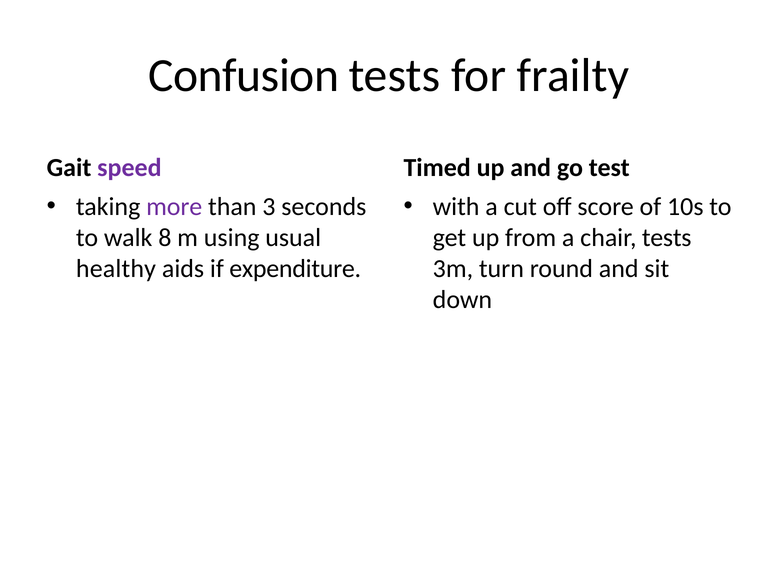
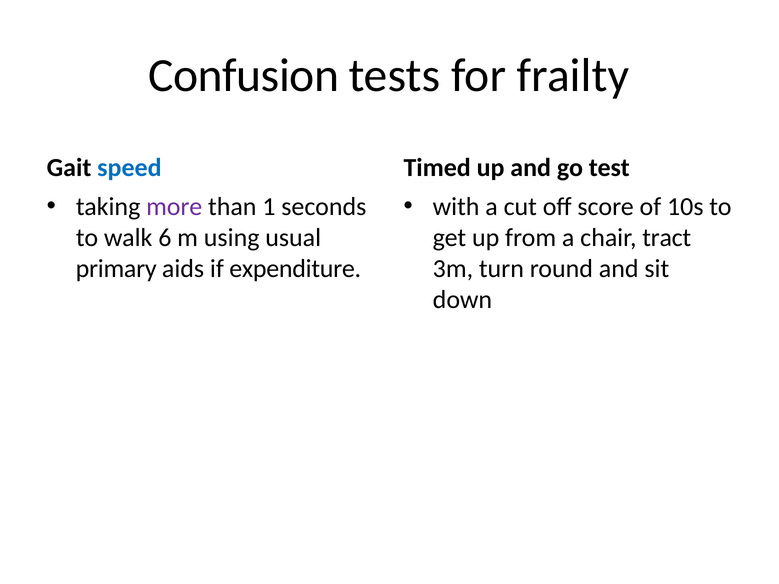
speed colour: purple -> blue
3: 3 -> 1
8: 8 -> 6
chair tests: tests -> tract
healthy: healthy -> primary
